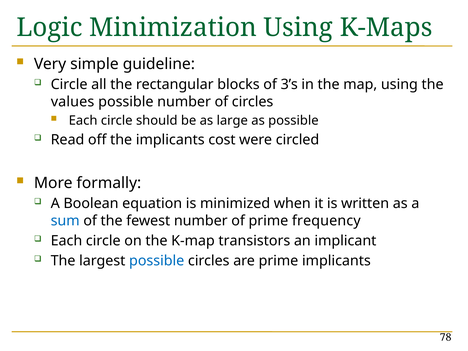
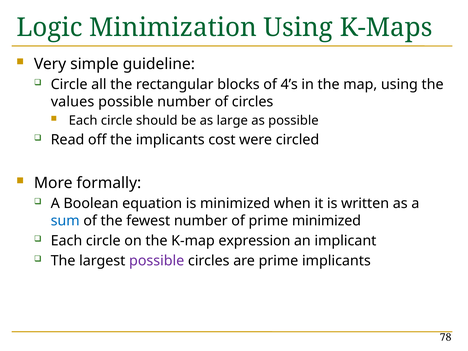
3’s: 3’s -> 4’s
prime frequency: frequency -> minimized
transistors: transistors -> expression
possible at (157, 261) colour: blue -> purple
